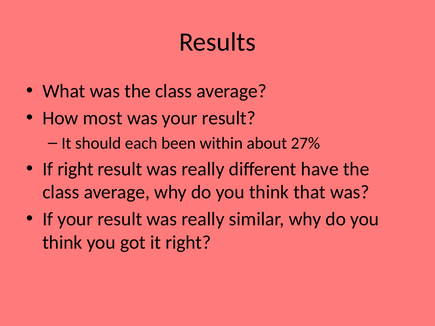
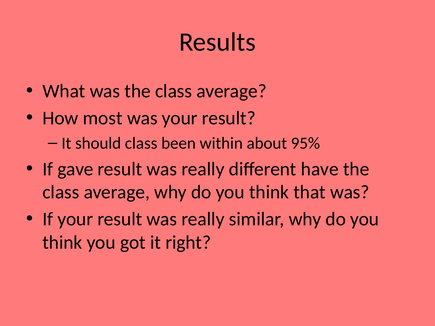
should each: each -> class
27%: 27% -> 95%
If right: right -> gave
